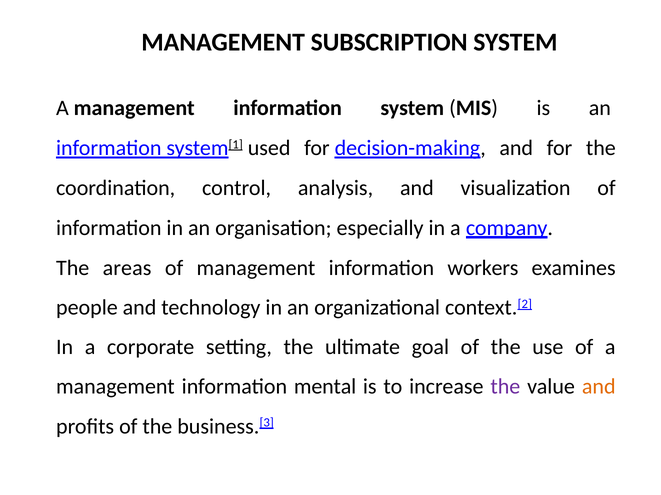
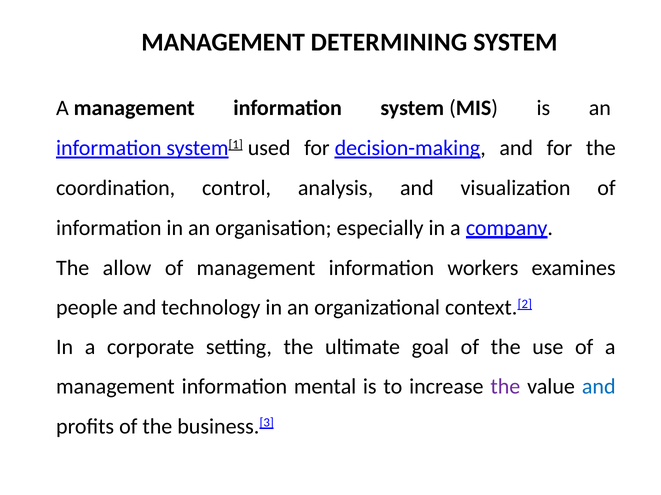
SUBSCRIPTION: SUBSCRIPTION -> DETERMINING
areas: areas -> allow
and at (599, 387) colour: orange -> blue
